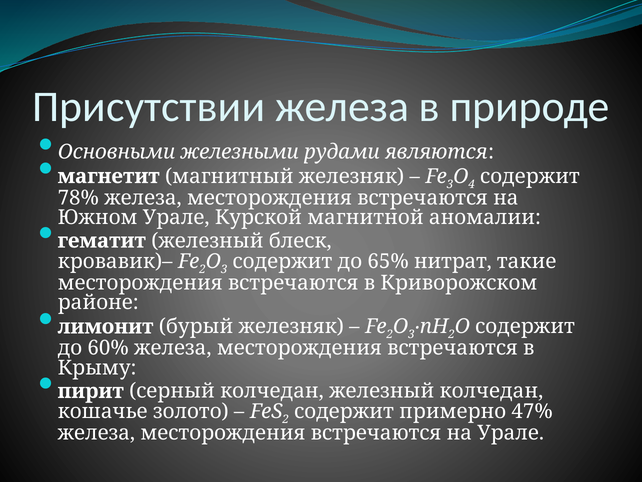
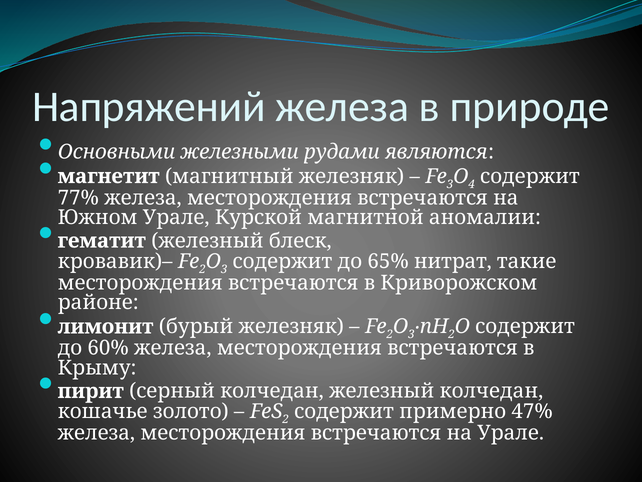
Присутствии: Присутствии -> Напряжений
78%: 78% -> 77%
